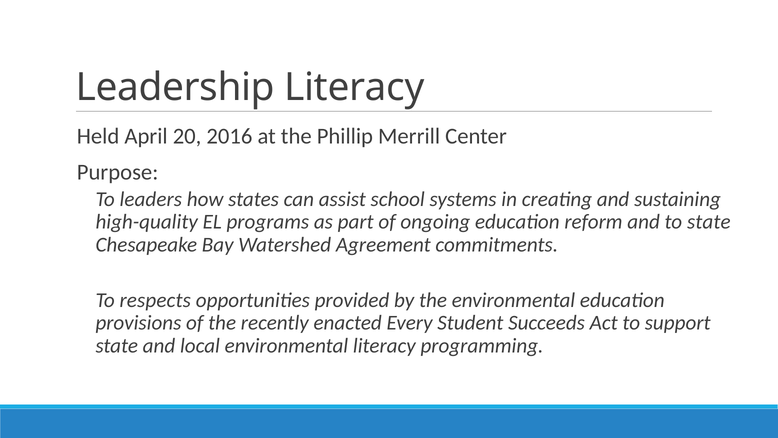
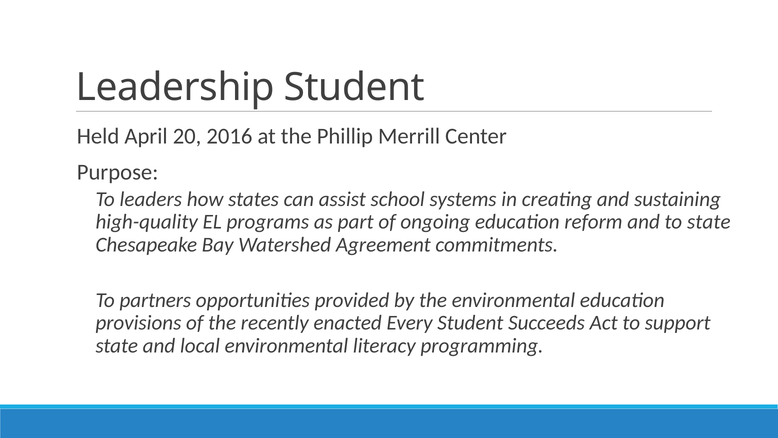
Leadership Literacy: Literacy -> Student
respects: respects -> partners
